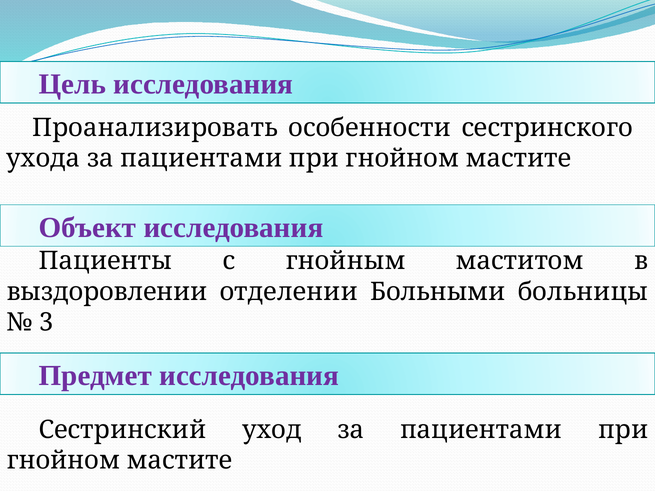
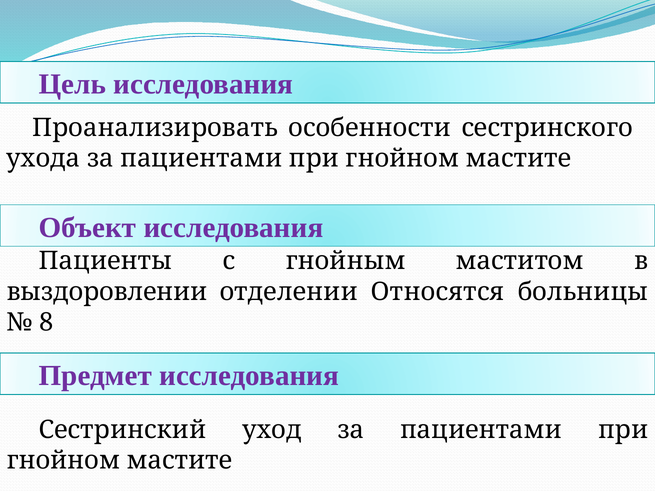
Больными: Больными -> Относятся
3: 3 -> 8
